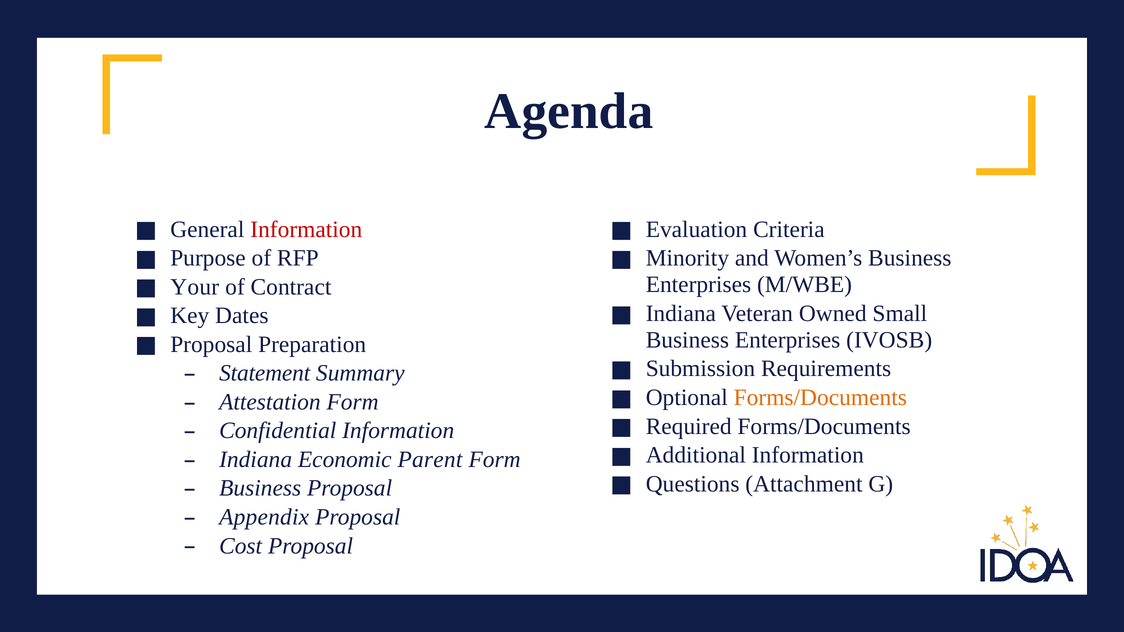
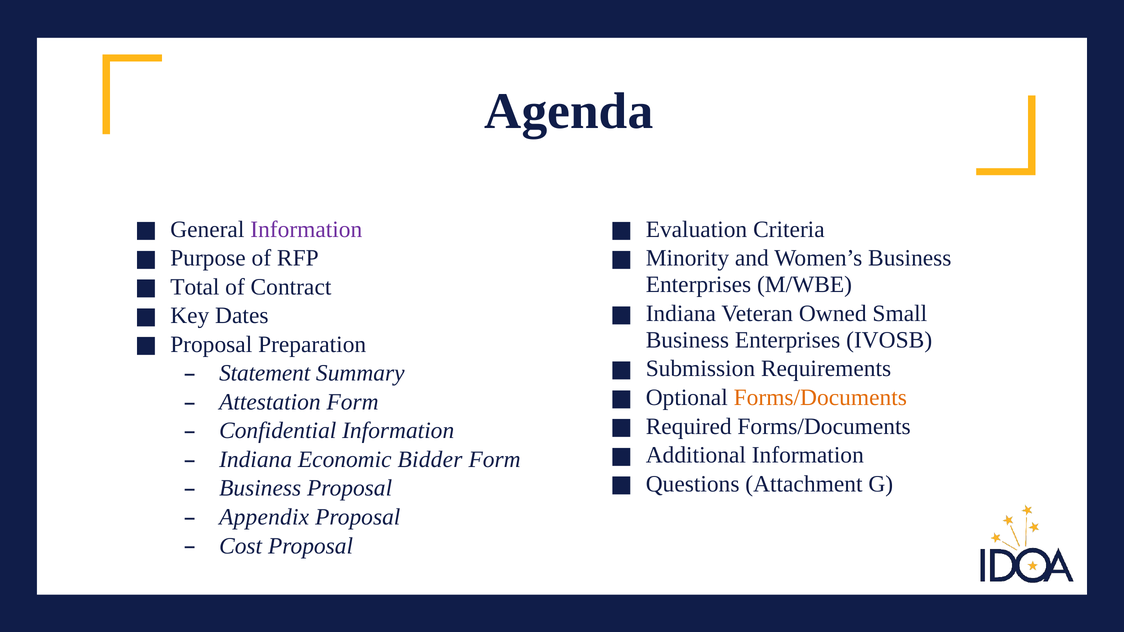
Information at (306, 229) colour: red -> purple
Your: Your -> Total
Parent: Parent -> Bidder
